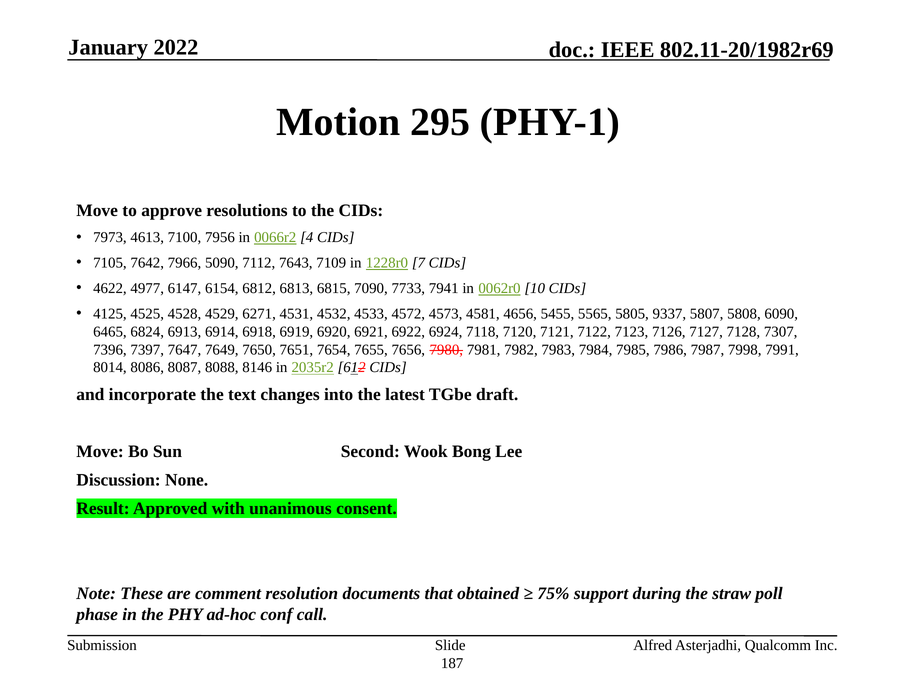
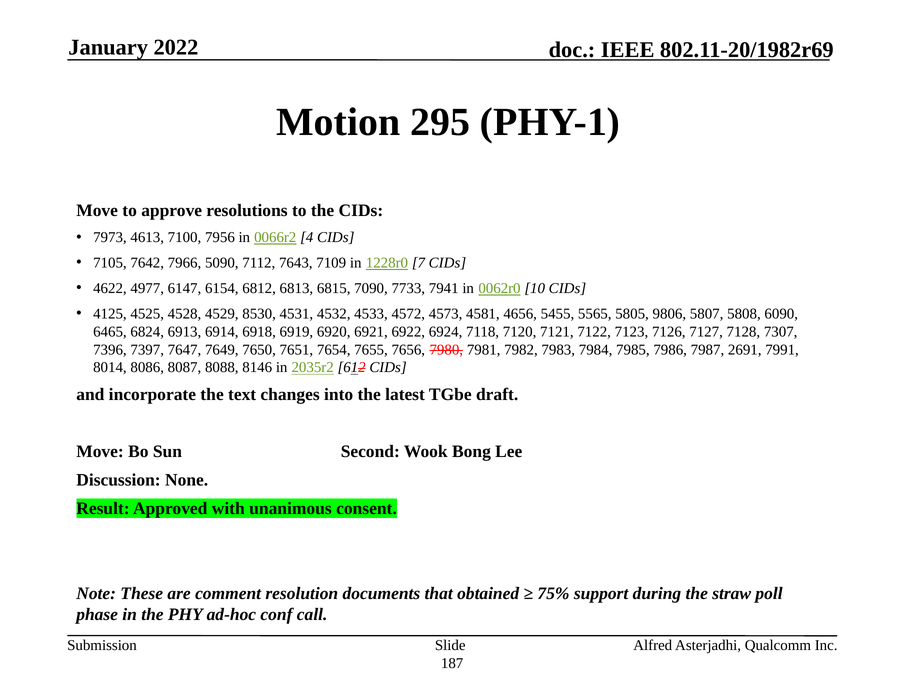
6271: 6271 -> 8530
9337: 9337 -> 9806
7998: 7998 -> 2691
